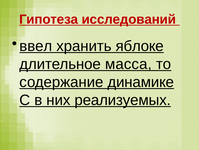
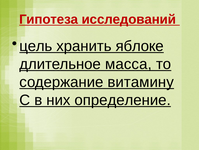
ввел: ввел -> цель
динамике: динамике -> витамину
реализуемых: реализуемых -> определение
